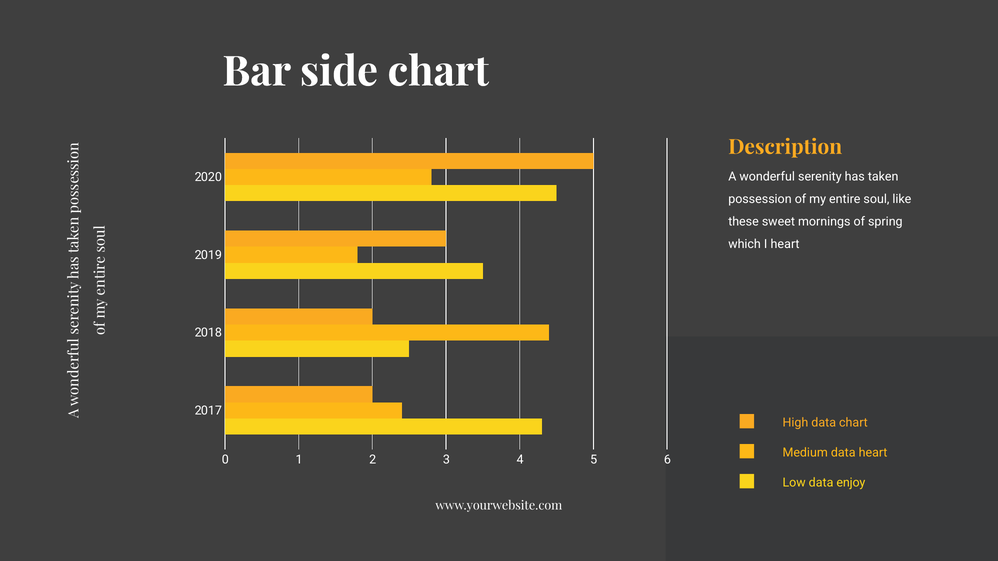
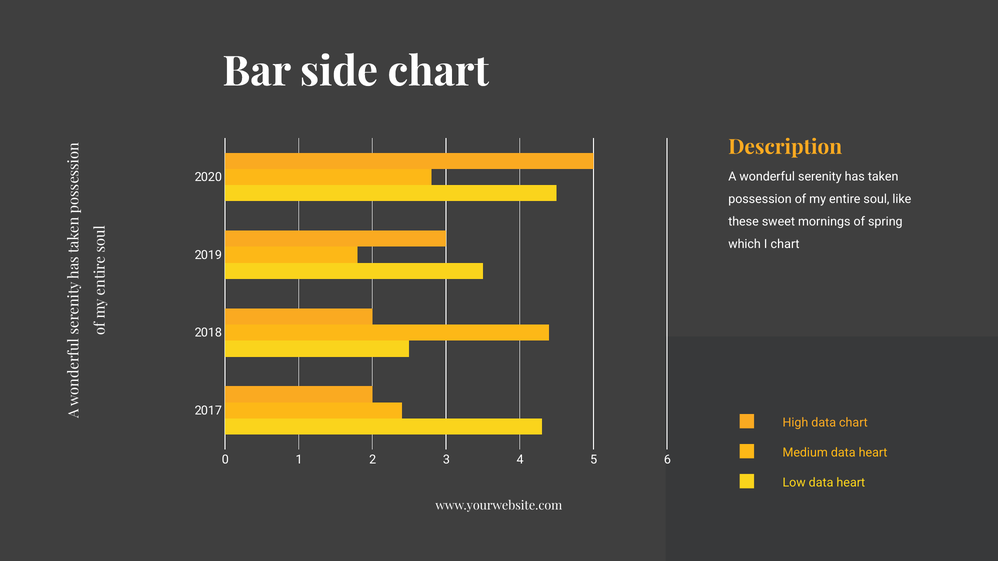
I heart: heart -> chart
Low data enjoy: enjoy -> heart
